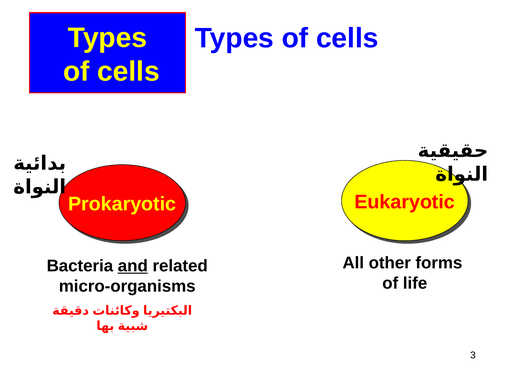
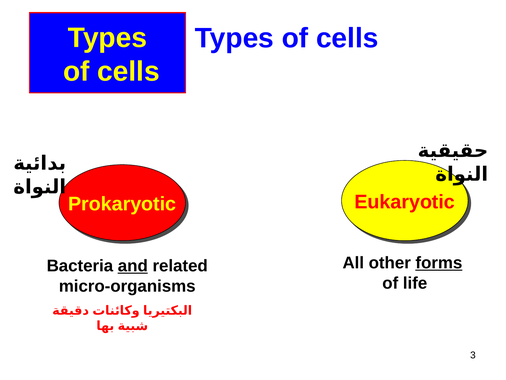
forms underline: none -> present
